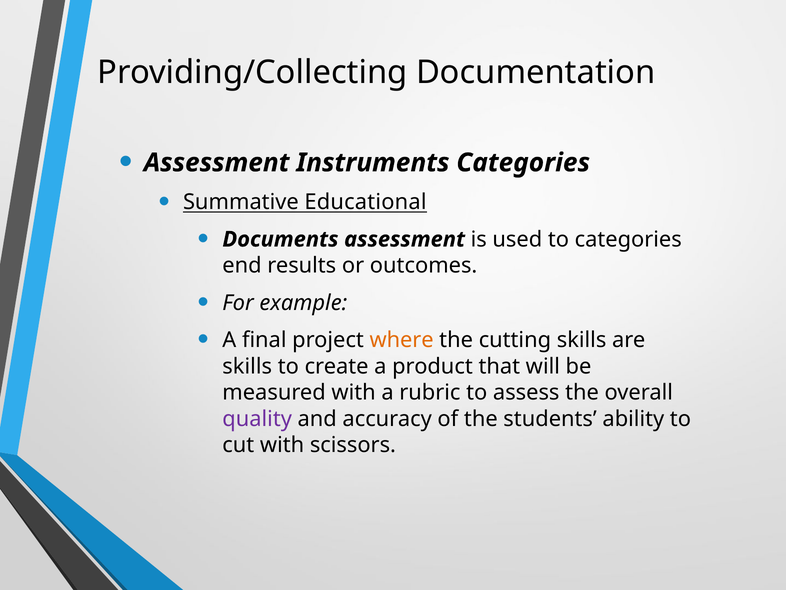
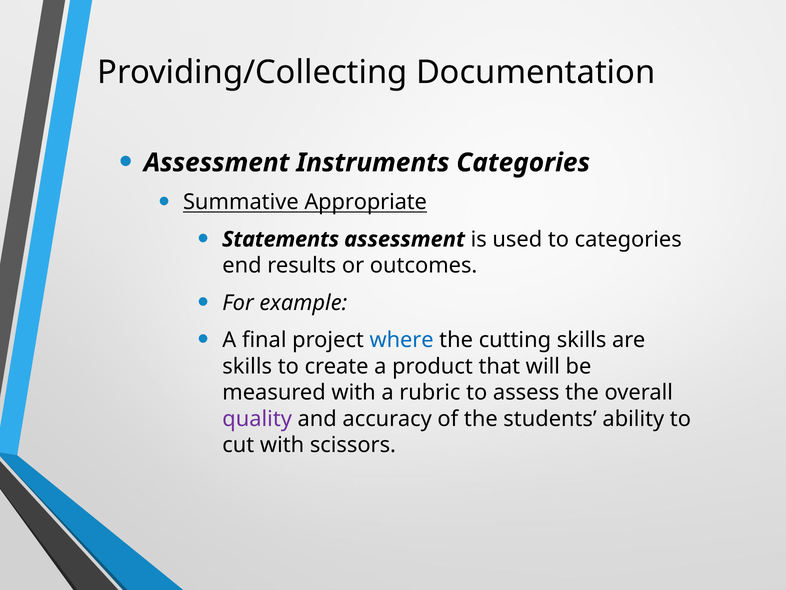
Educational: Educational -> Appropriate
Documents: Documents -> Statements
where colour: orange -> blue
